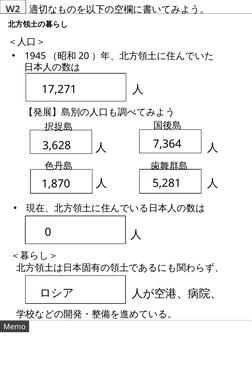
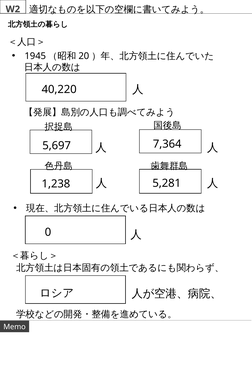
17,271: 17,271 -> 40,220
3,628: 3,628 -> 5,697
1,870: 1,870 -> 1,238
